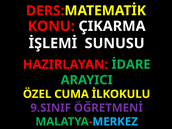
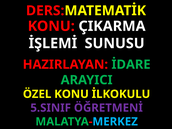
ÖZEL CUMA: CUMA -> KONU
9.SINIF: 9.SINIF -> 5.SINIF
